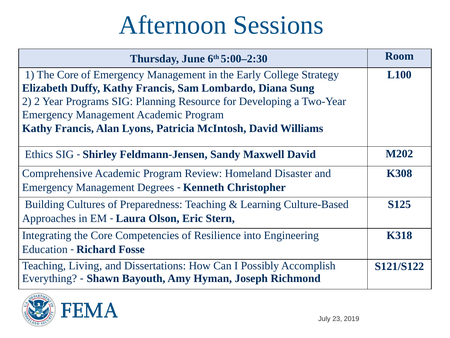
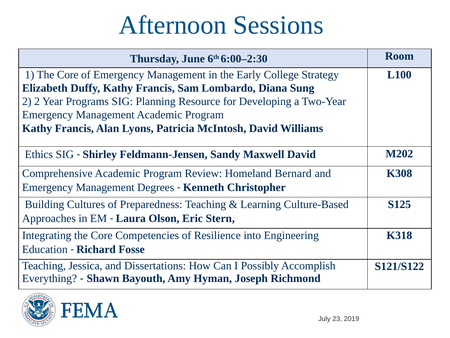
5:00–2:30: 5:00–2:30 -> 6:00–2:30
Disaster: Disaster -> Bernard
Living: Living -> Jessica
